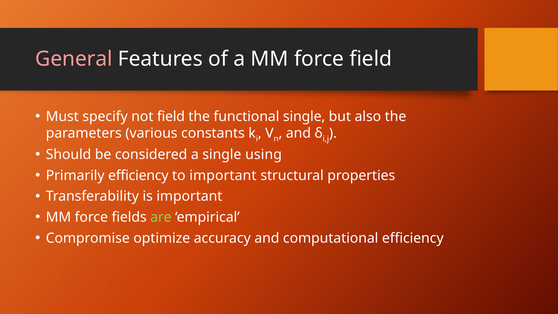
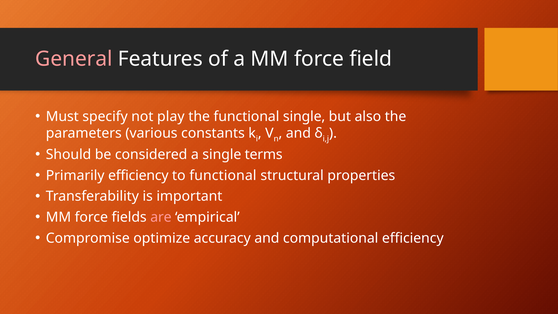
not field: field -> play
using: using -> terms
to important: important -> functional
are colour: light green -> pink
